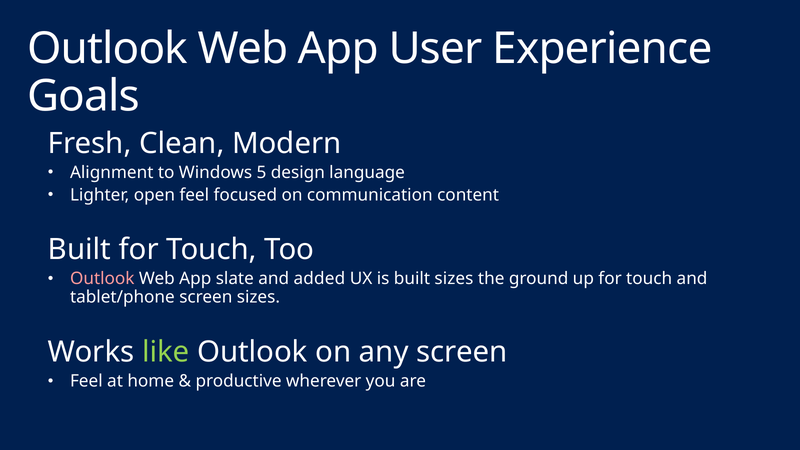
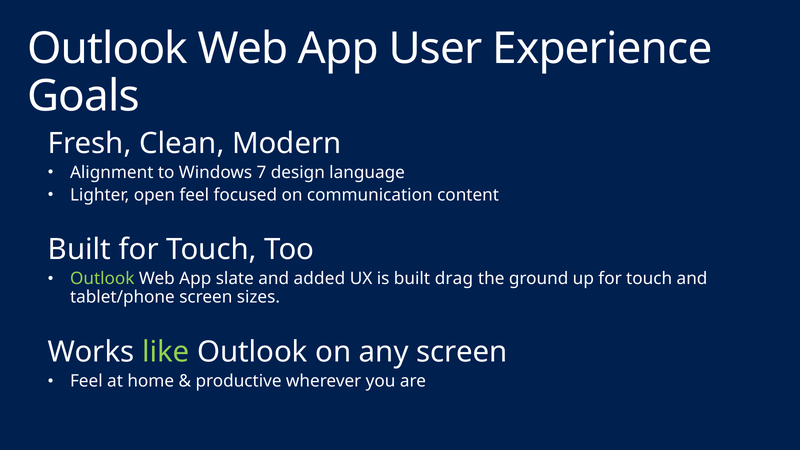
5: 5 -> 7
Outlook at (102, 279) colour: pink -> light green
built sizes: sizes -> drag
